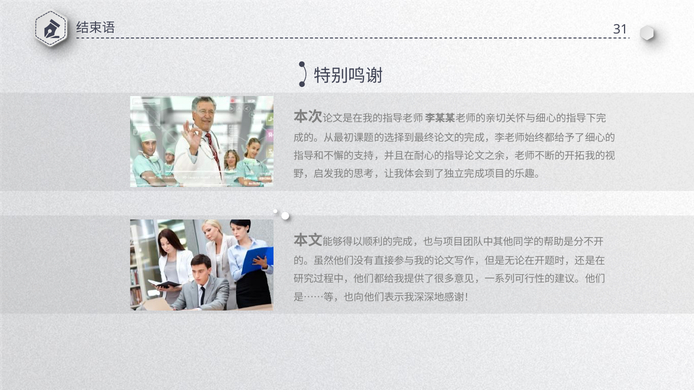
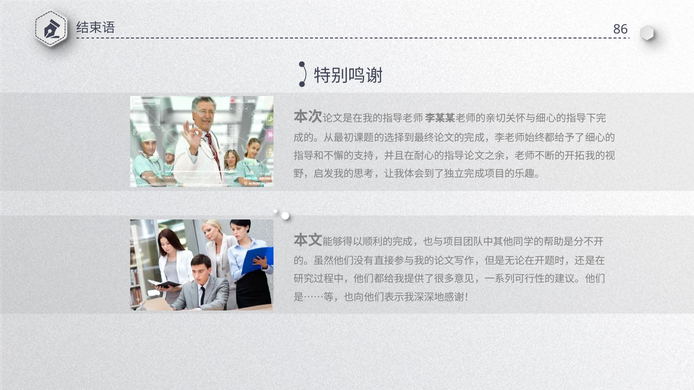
31: 31 -> 86
